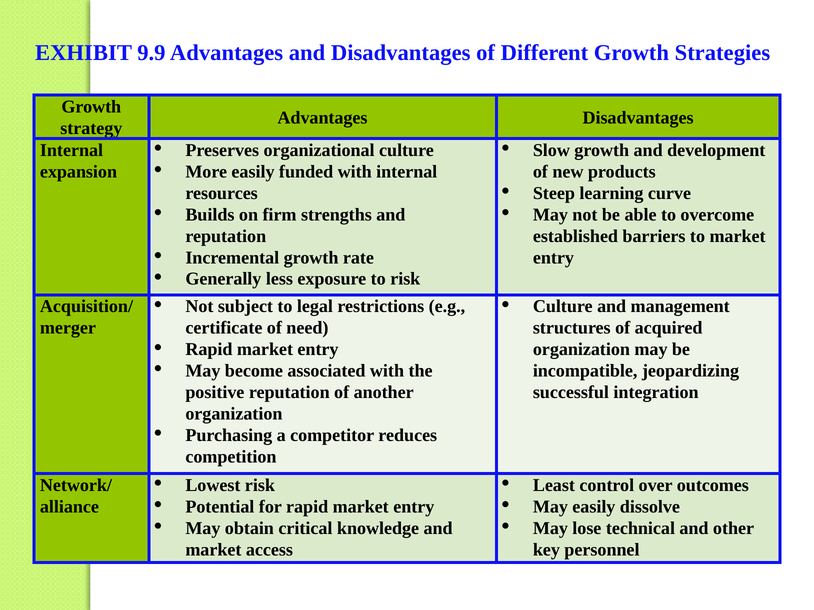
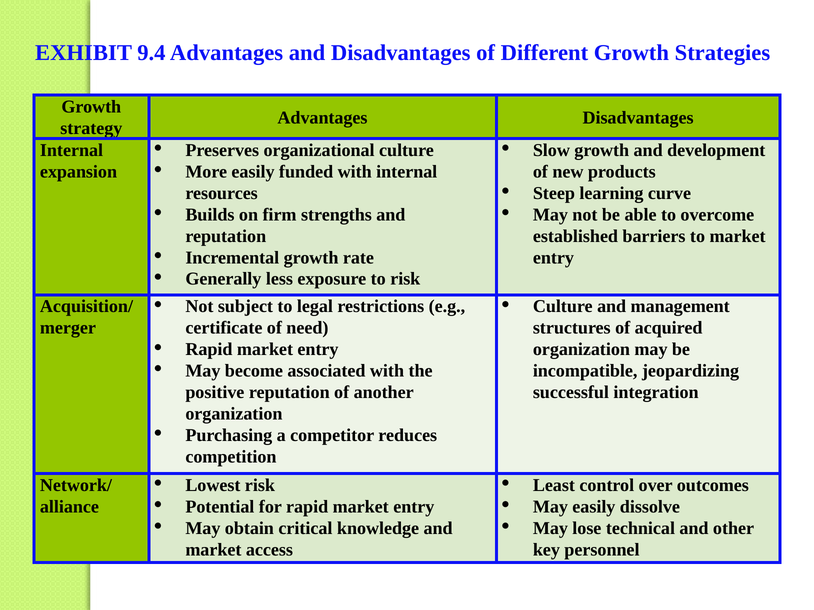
9.9: 9.9 -> 9.4
